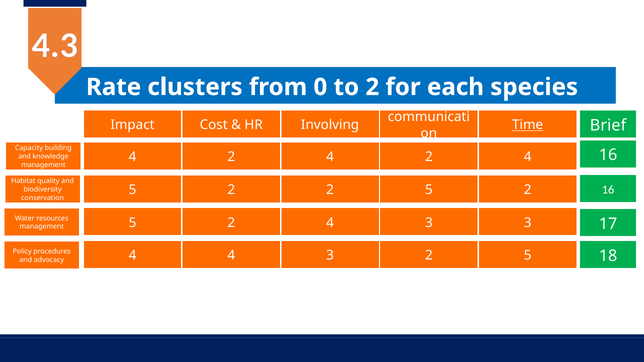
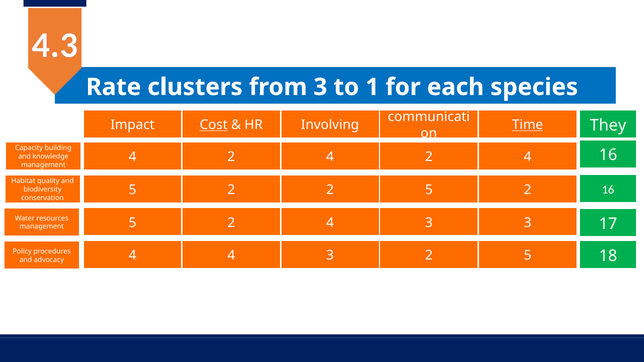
from 0: 0 -> 3
to 2: 2 -> 1
Brief: Brief -> They
Cost underline: none -> present
